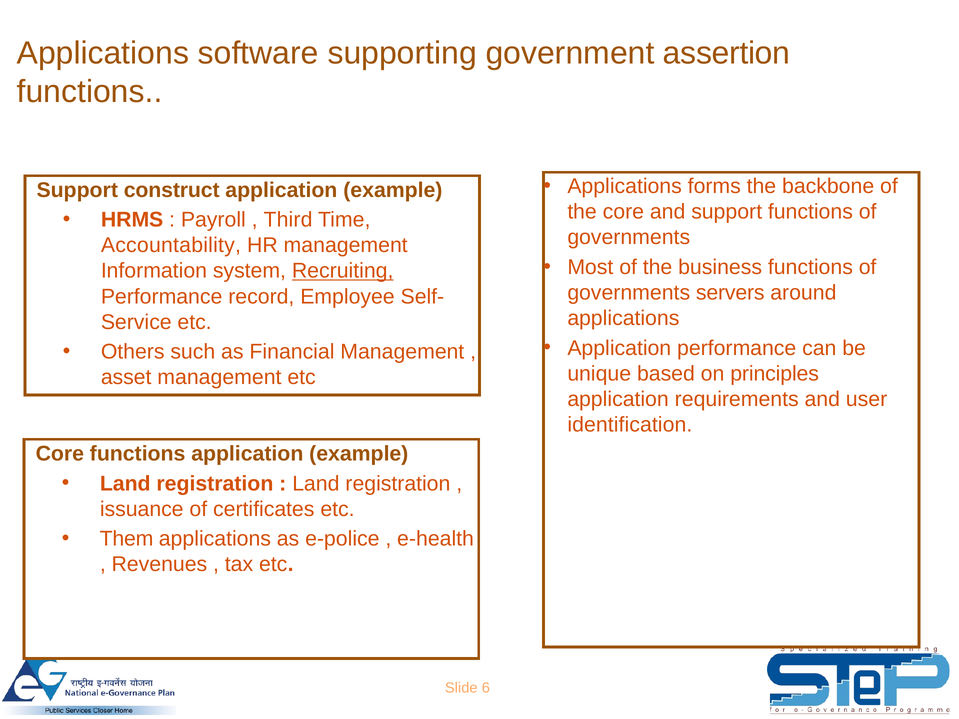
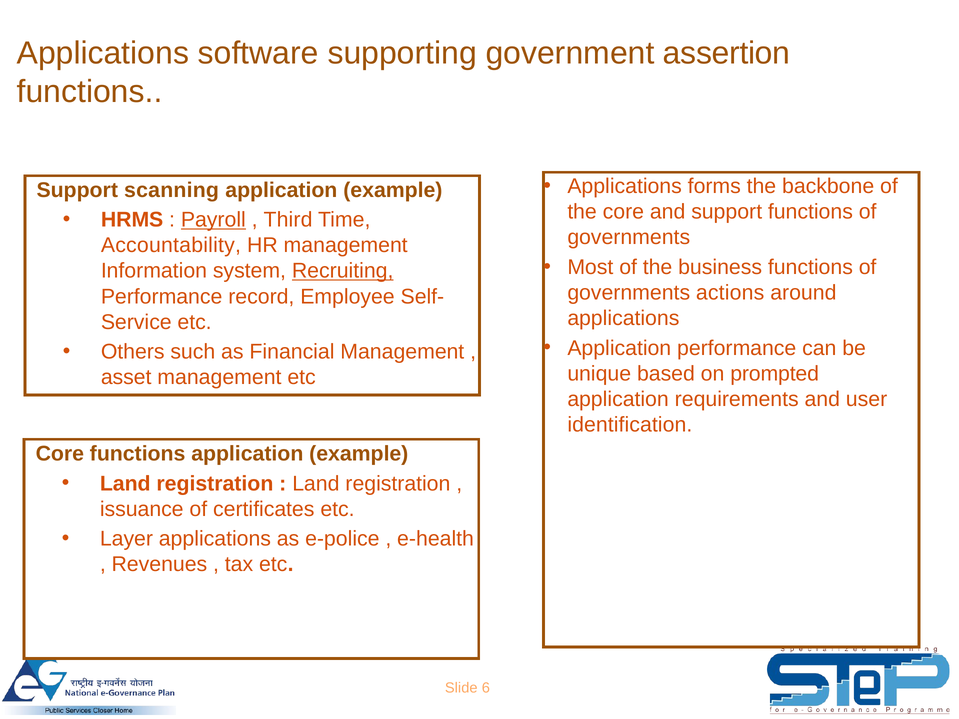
construct: construct -> scanning
Payroll underline: none -> present
servers: servers -> actions
principles: principles -> prompted
Them: Them -> Layer
